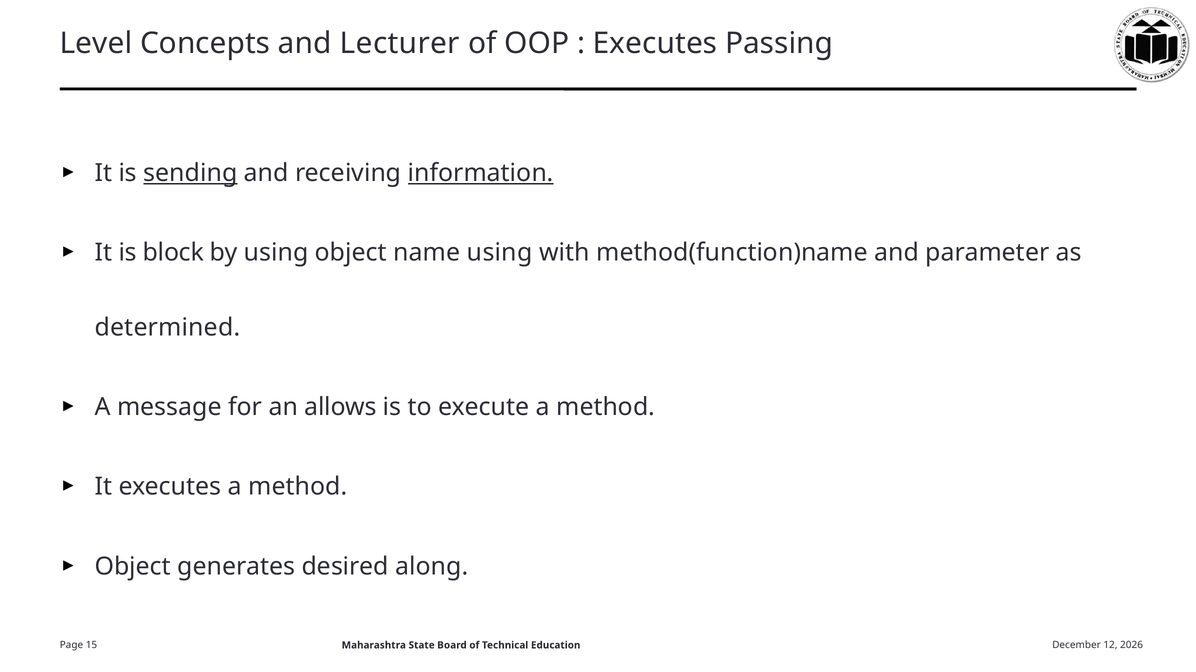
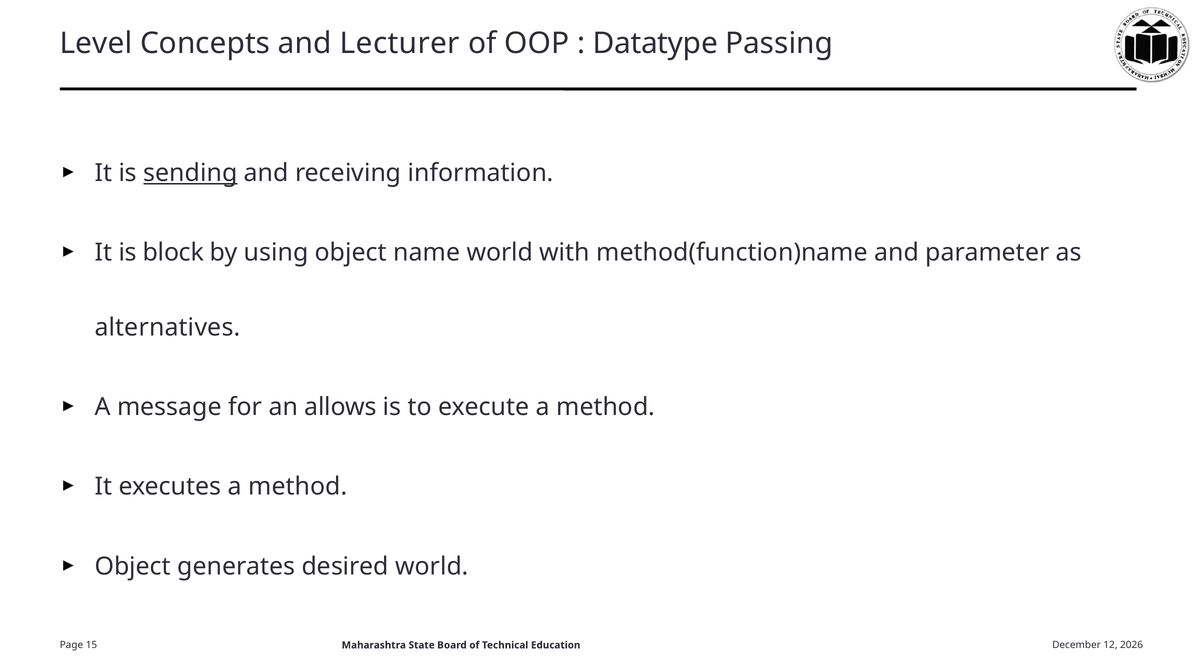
Executes at (655, 43): Executes -> Datatype
information underline: present -> none
name using: using -> world
determined: determined -> alternatives
desired along: along -> world
